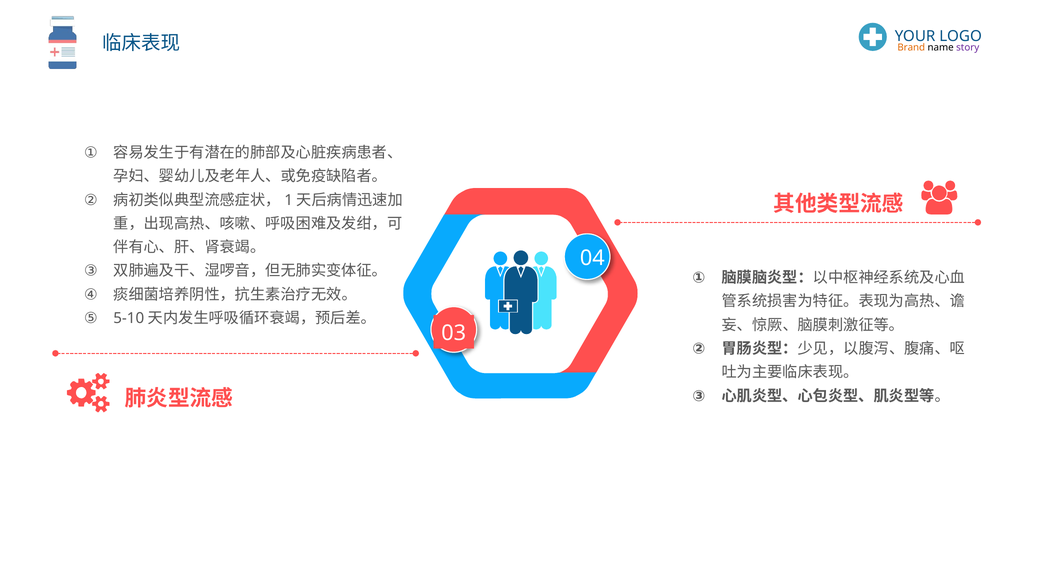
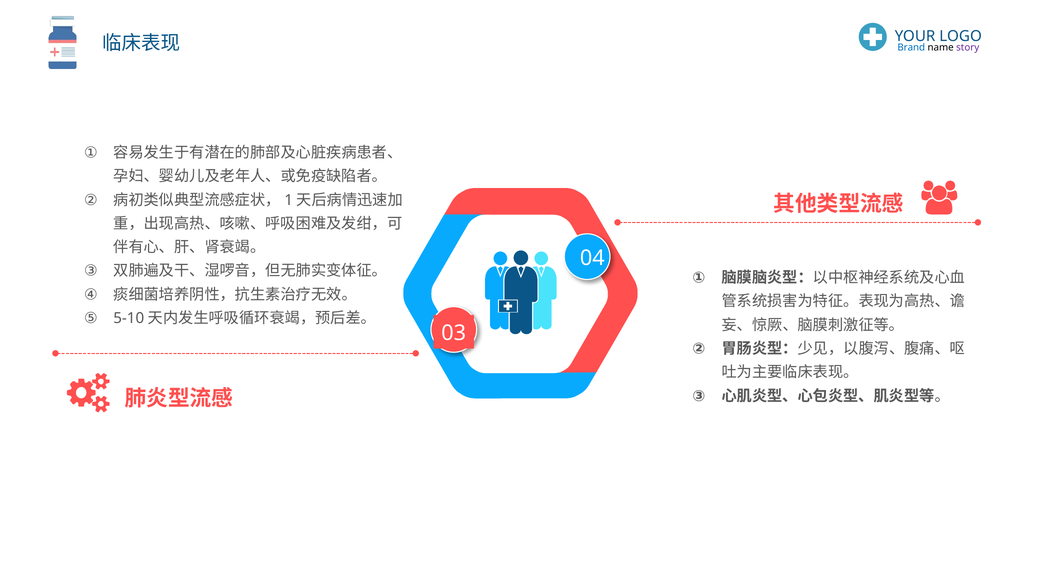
Brand colour: orange -> blue
